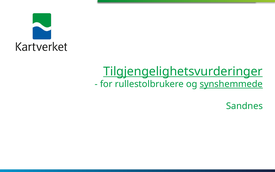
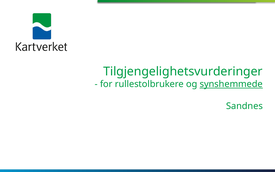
Tilgjengelighetsvurderinger underline: present -> none
